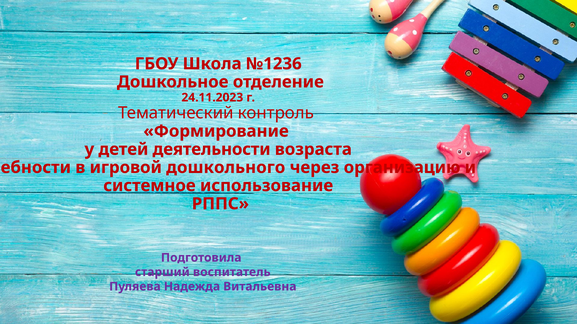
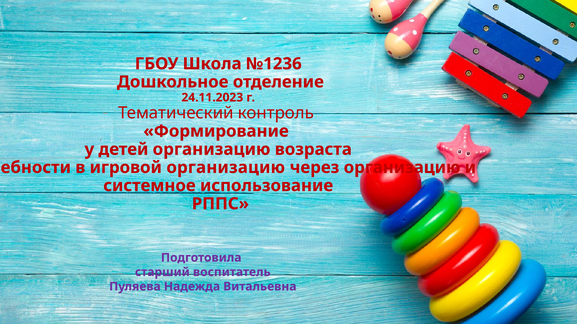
детей деятельности: деятельности -> организацию
игровой дошкольного: дошкольного -> организацию
